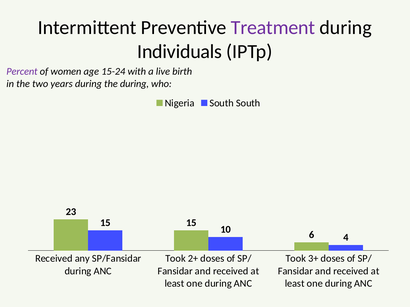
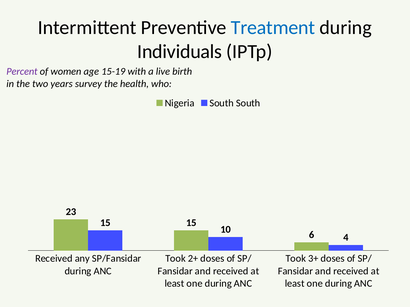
Treatment colour: purple -> blue
15-24: 15-24 -> 15-19
years during: during -> survey
the during: during -> health
